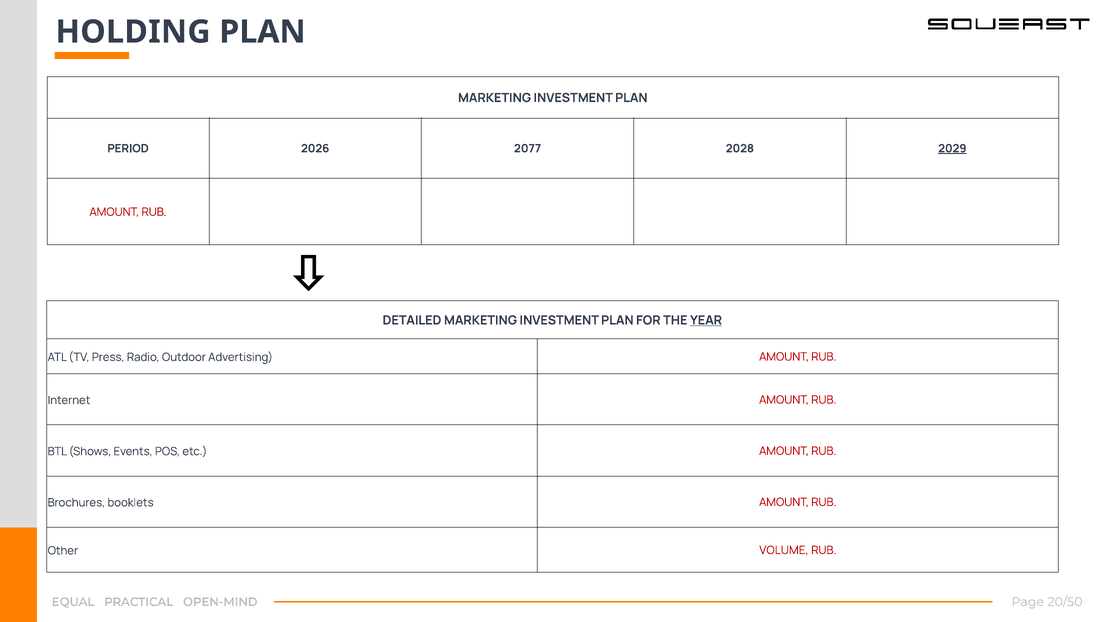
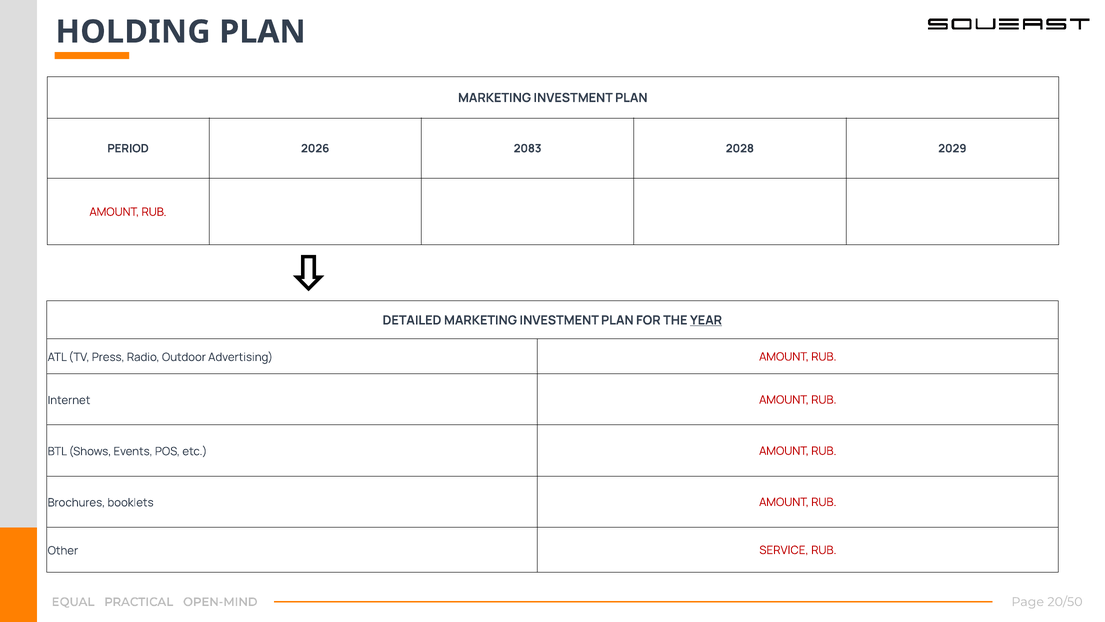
2077: 2077 -> 2083
2029 underline: present -> none
VOLUME: VOLUME -> SERVICE
